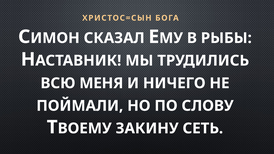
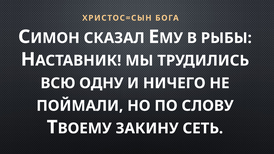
МЕНЯ: МЕНЯ -> ОДНУ
